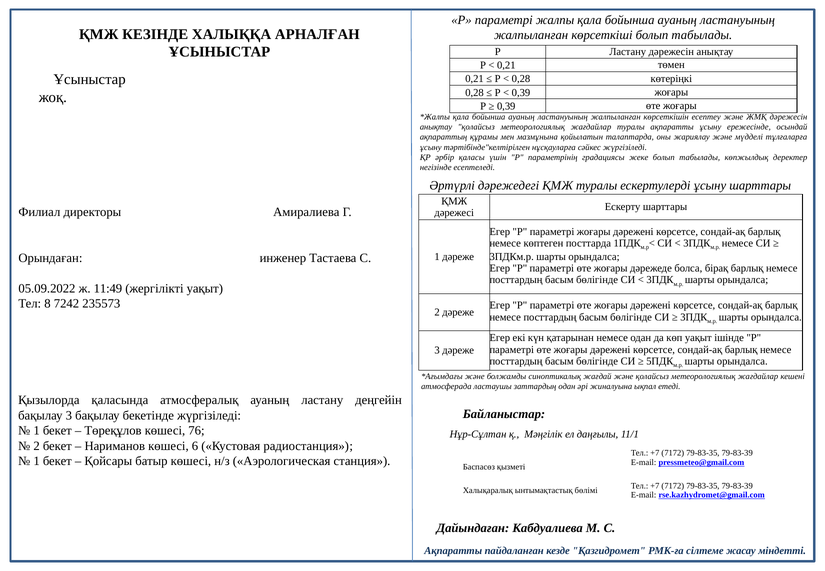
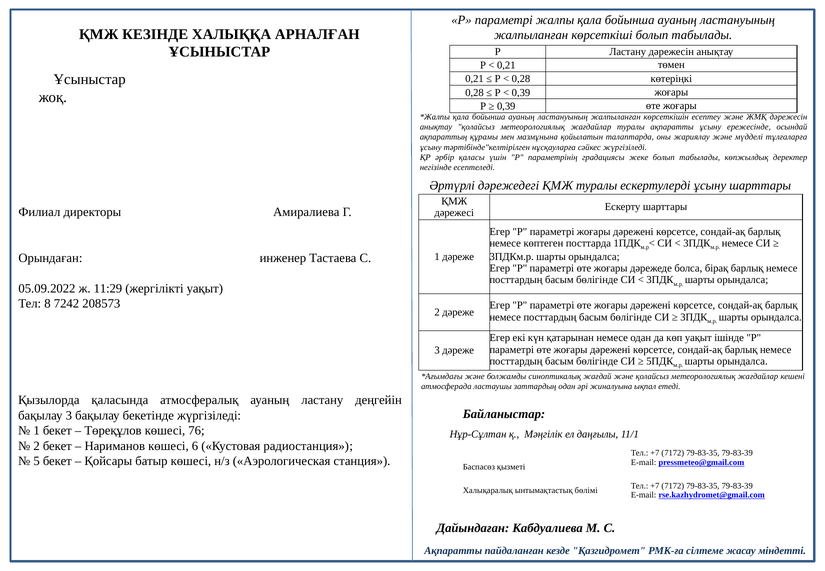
11:49: 11:49 -> 11:29
235573: 235573 -> 208573
1 at (37, 461): 1 -> 5
